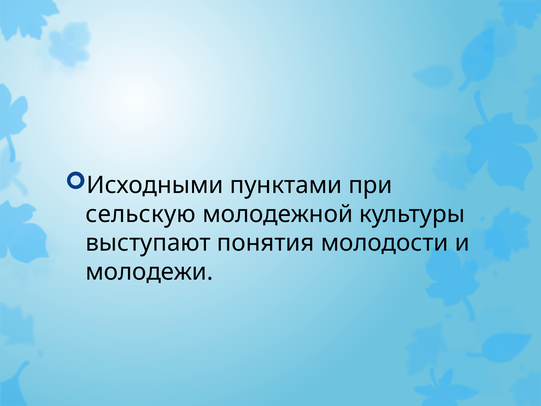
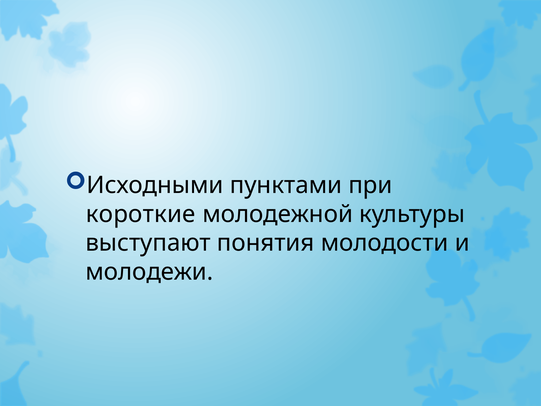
сельскую: сельскую -> короткие
